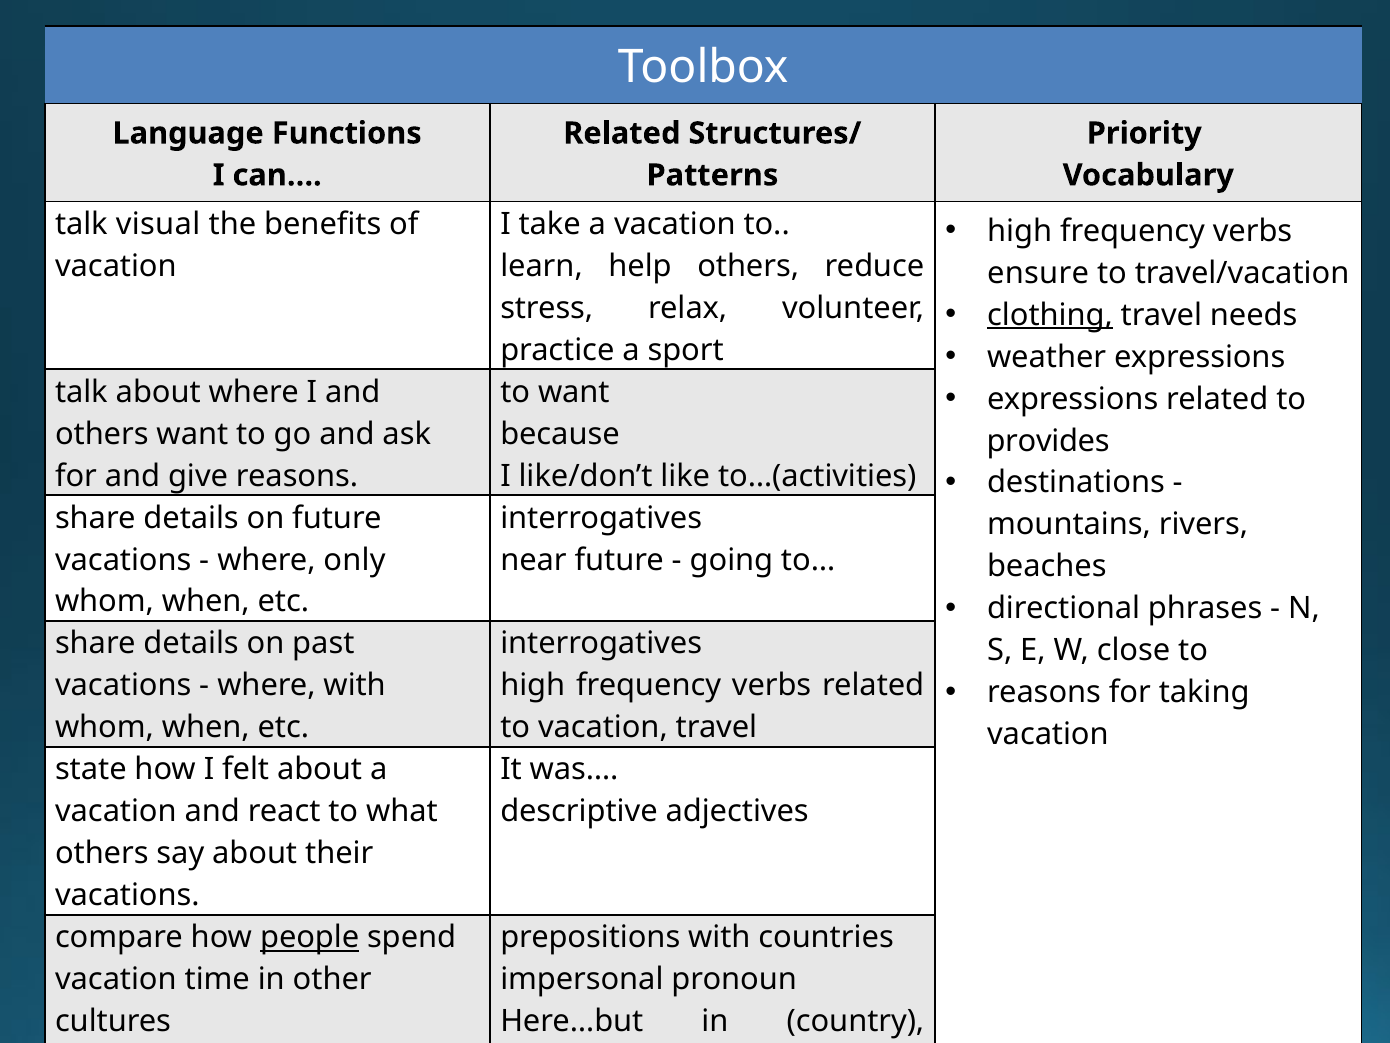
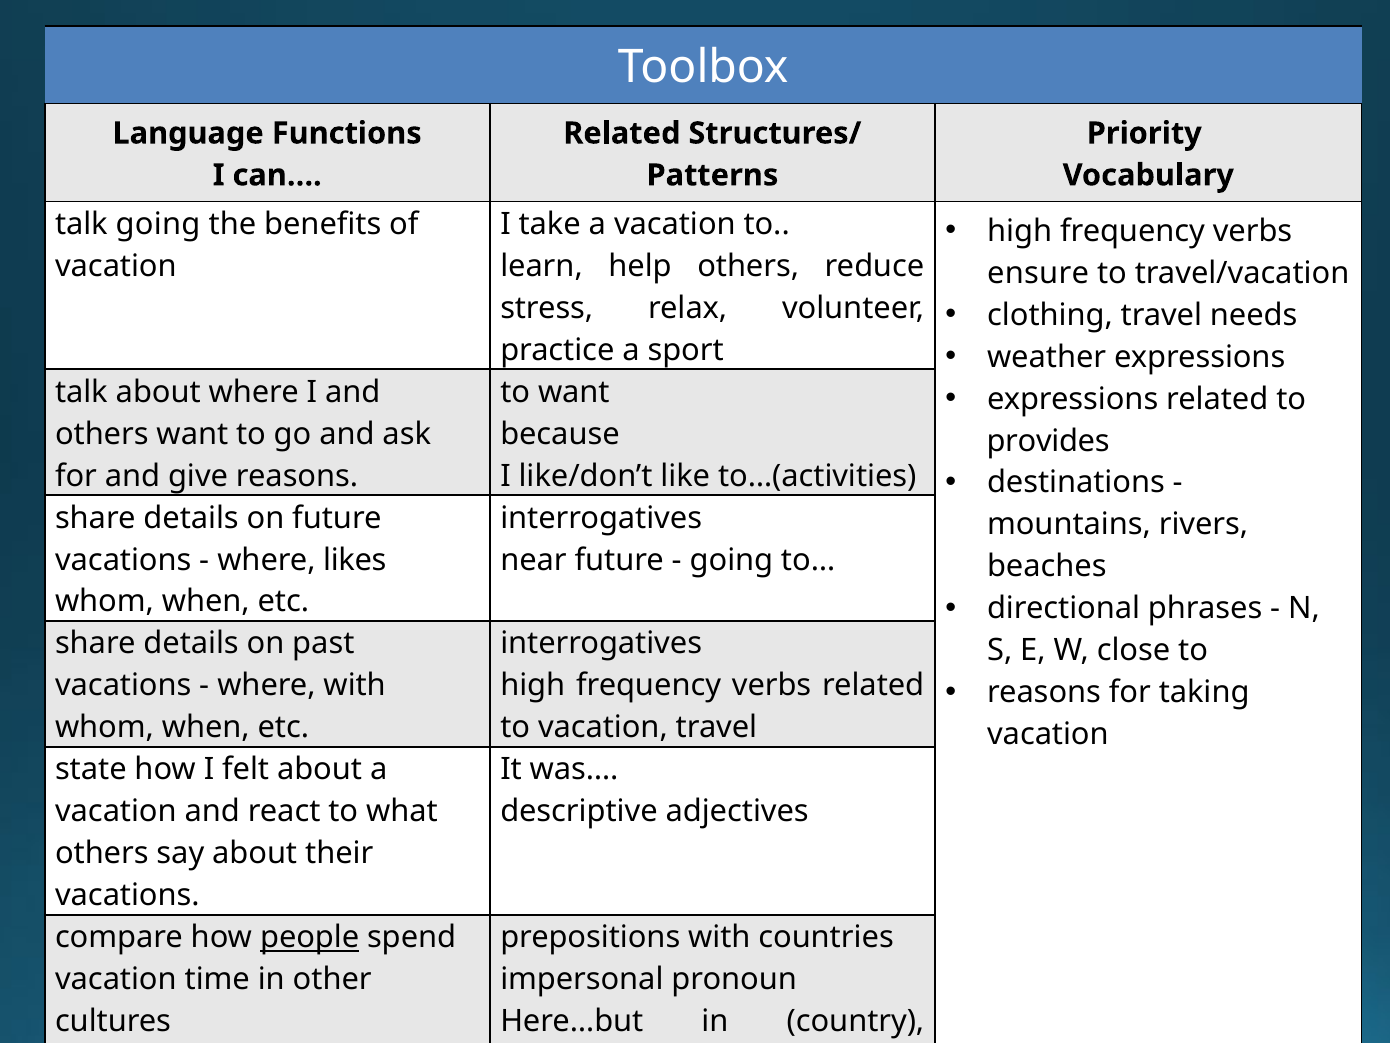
talk visual: visual -> going
clothing underline: present -> none
only: only -> likes
